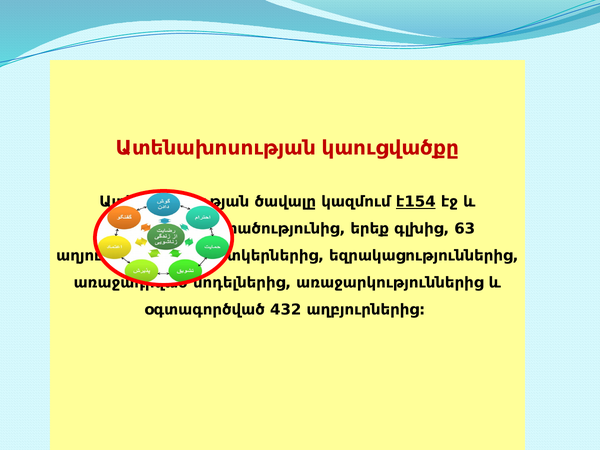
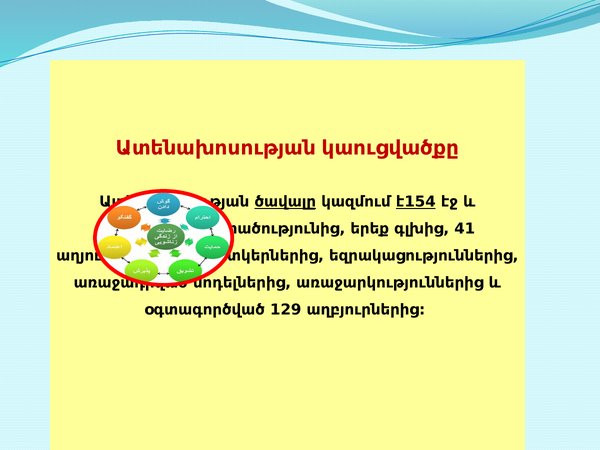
ծավալը underline: none -> present
63: 63 -> 41
432: 432 -> 129
